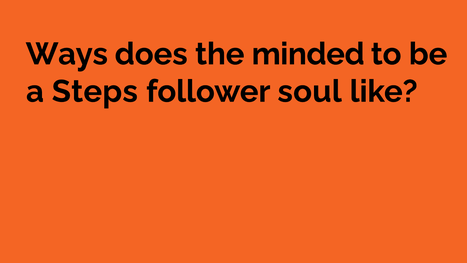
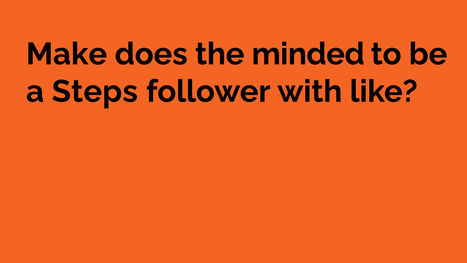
Ways: Ways -> Make
soul: soul -> with
